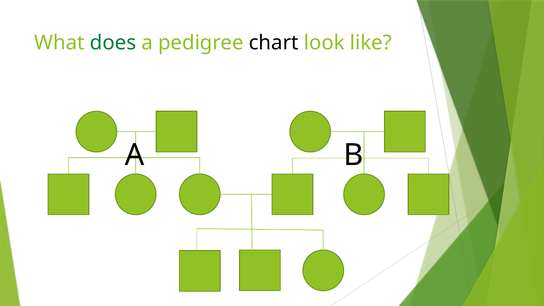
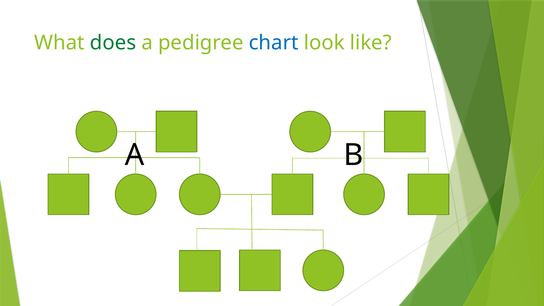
chart colour: black -> blue
